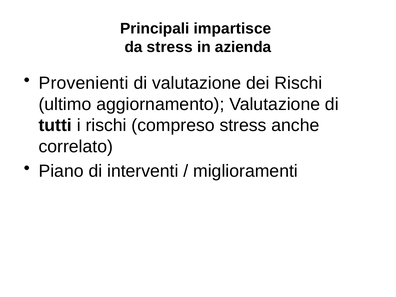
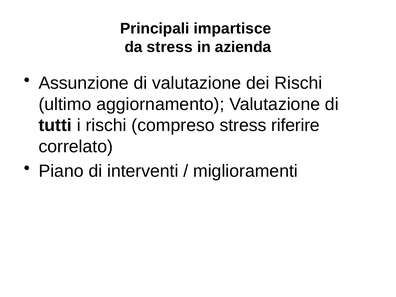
Provenienti: Provenienti -> Assunzione
anche: anche -> riferire
